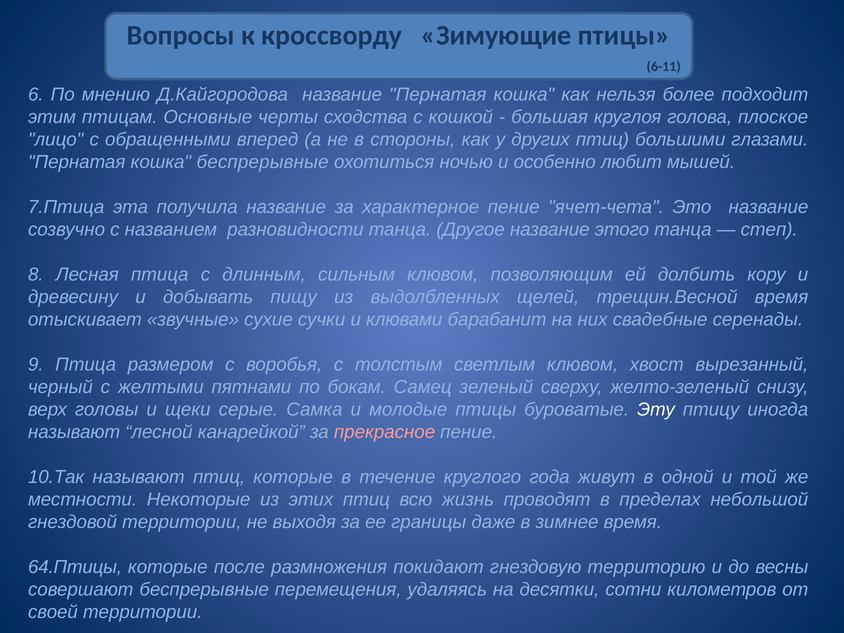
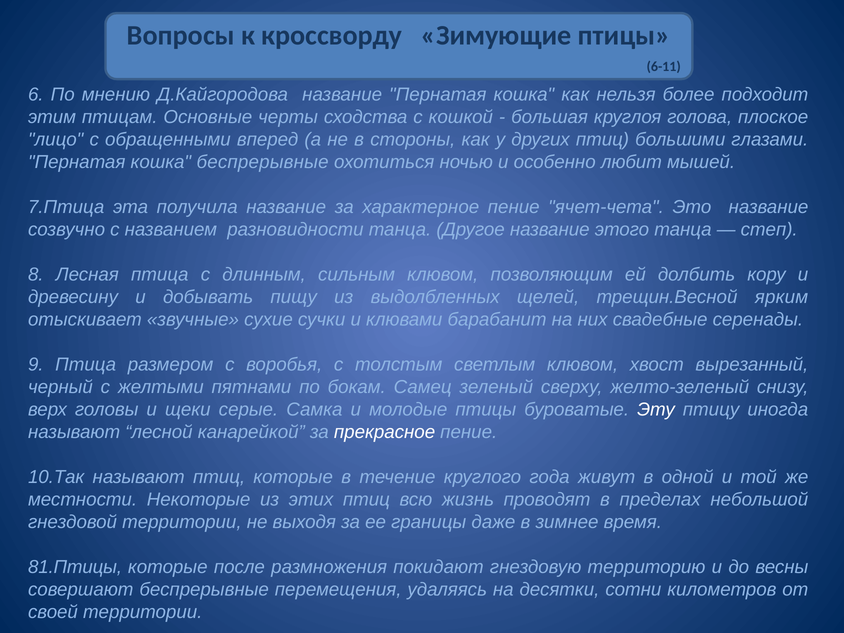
трещин.Весной время: время -> ярким
прекрасное colour: pink -> white
64.Птицы: 64.Птицы -> 81.Птицы
